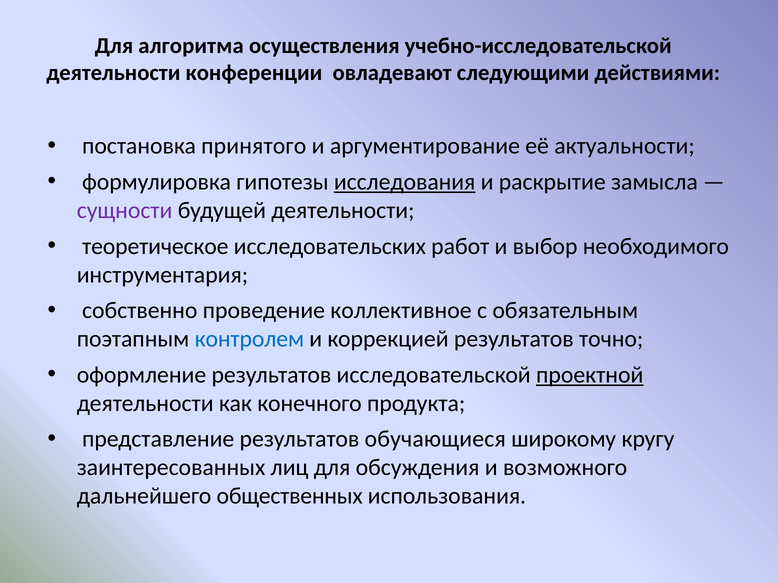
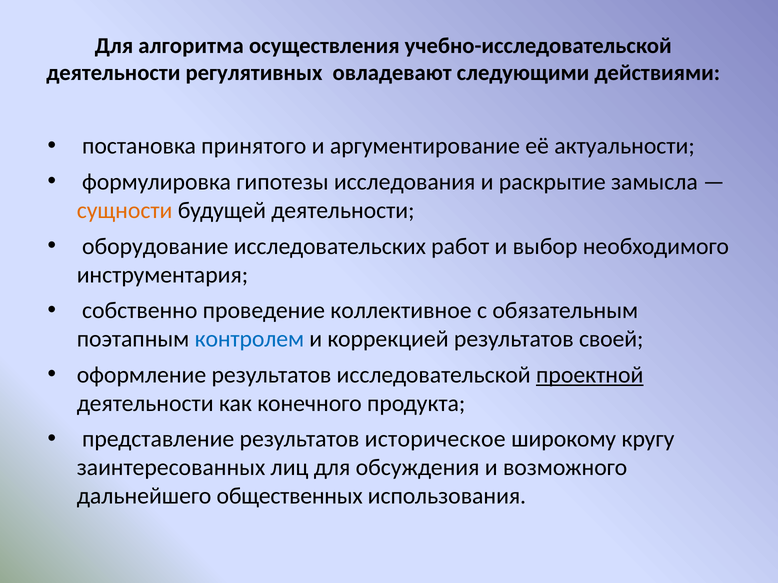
конференции: конференции -> регулятивных
исследования underline: present -> none
сущности colour: purple -> orange
теоретическое: теоретическое -> оборудование
точно: точно -> своей
обучающиеся: обучающиеся -> историческое
